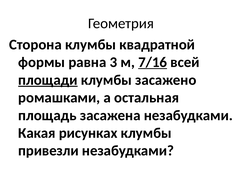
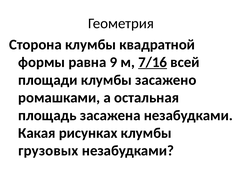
3: 3 -> 9
площади underline: present -> none
привезли: привезли -> грузовых
